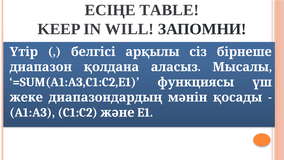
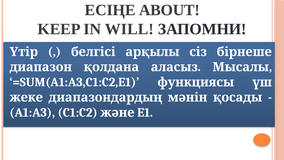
TABLE: TABLE -> ABOUT
